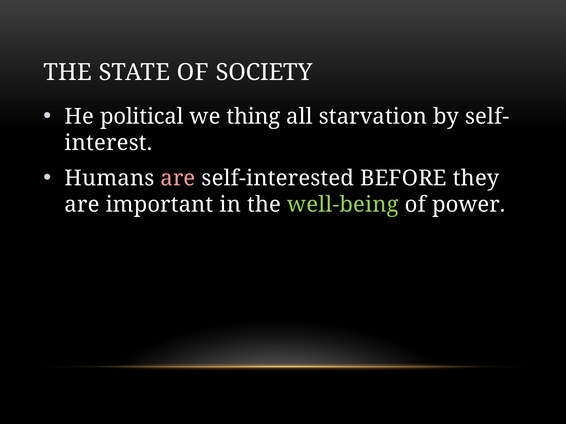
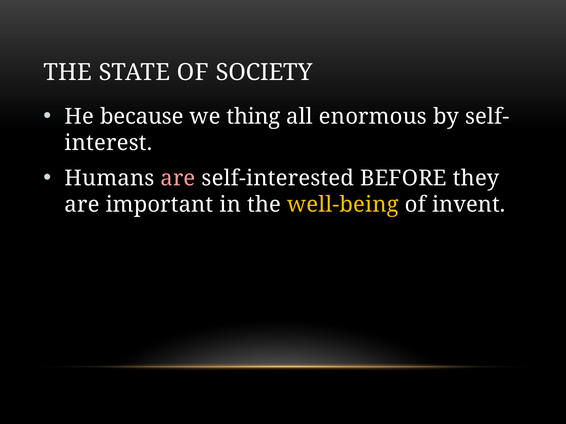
political: political -> because
starvation: starvation -> enormous
well-being colour: light green -> yellow
power: power -> invent
